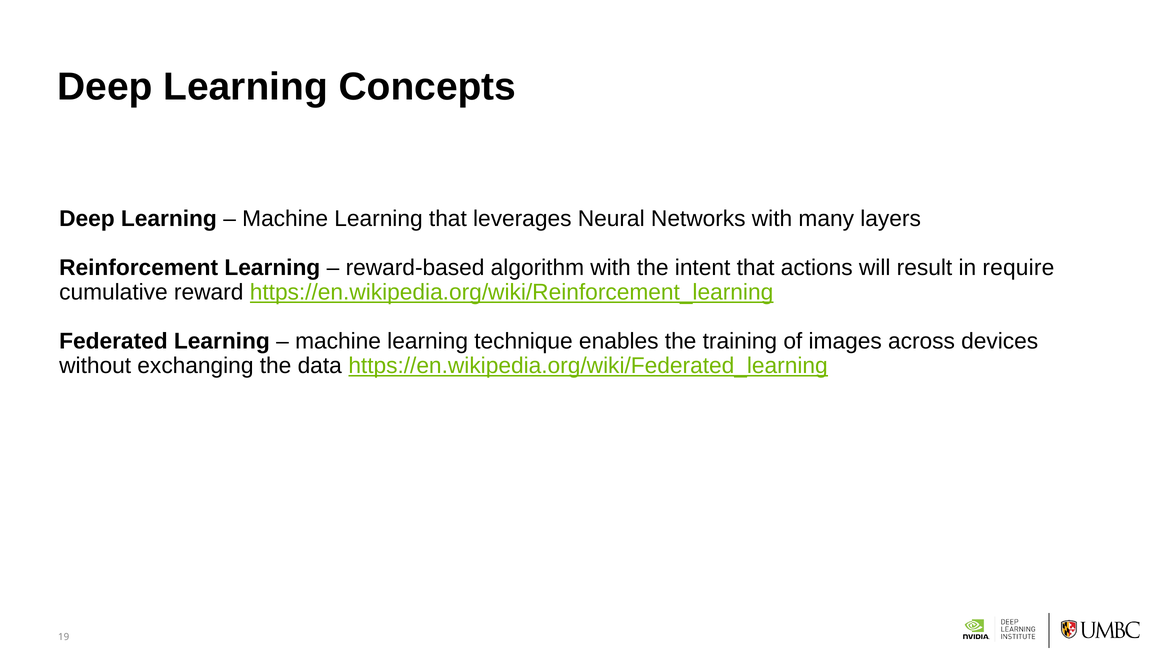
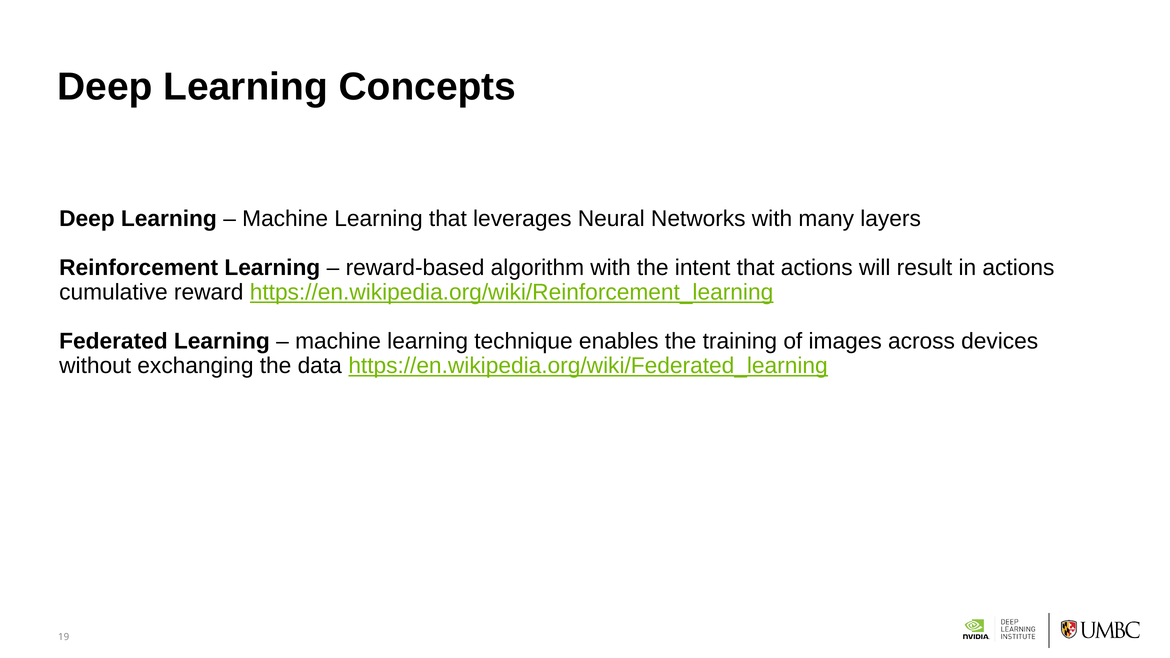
in require: require -> actions
